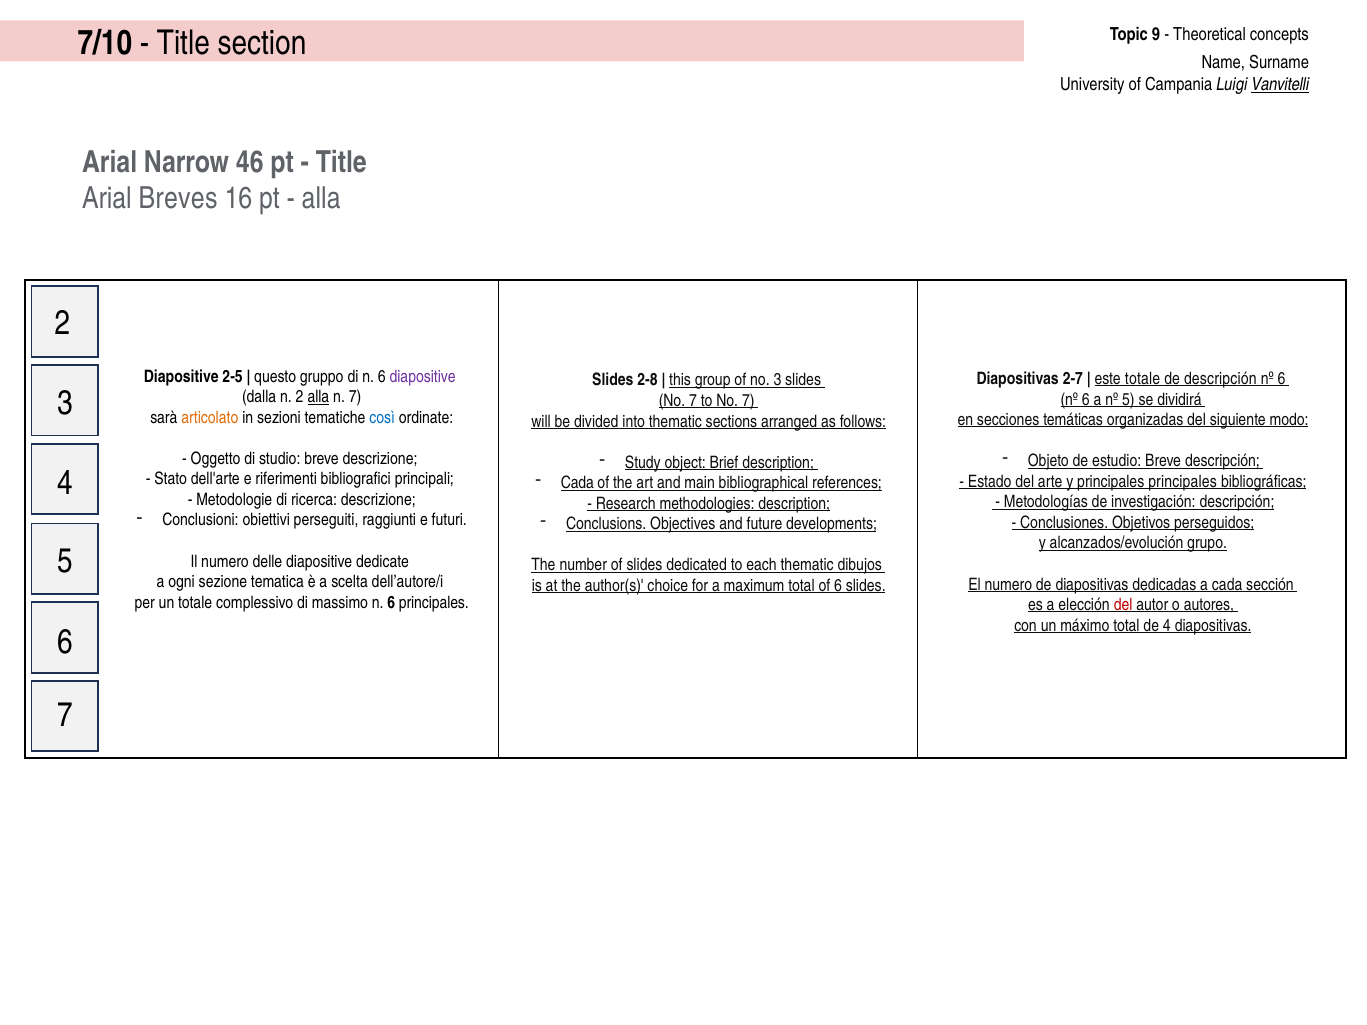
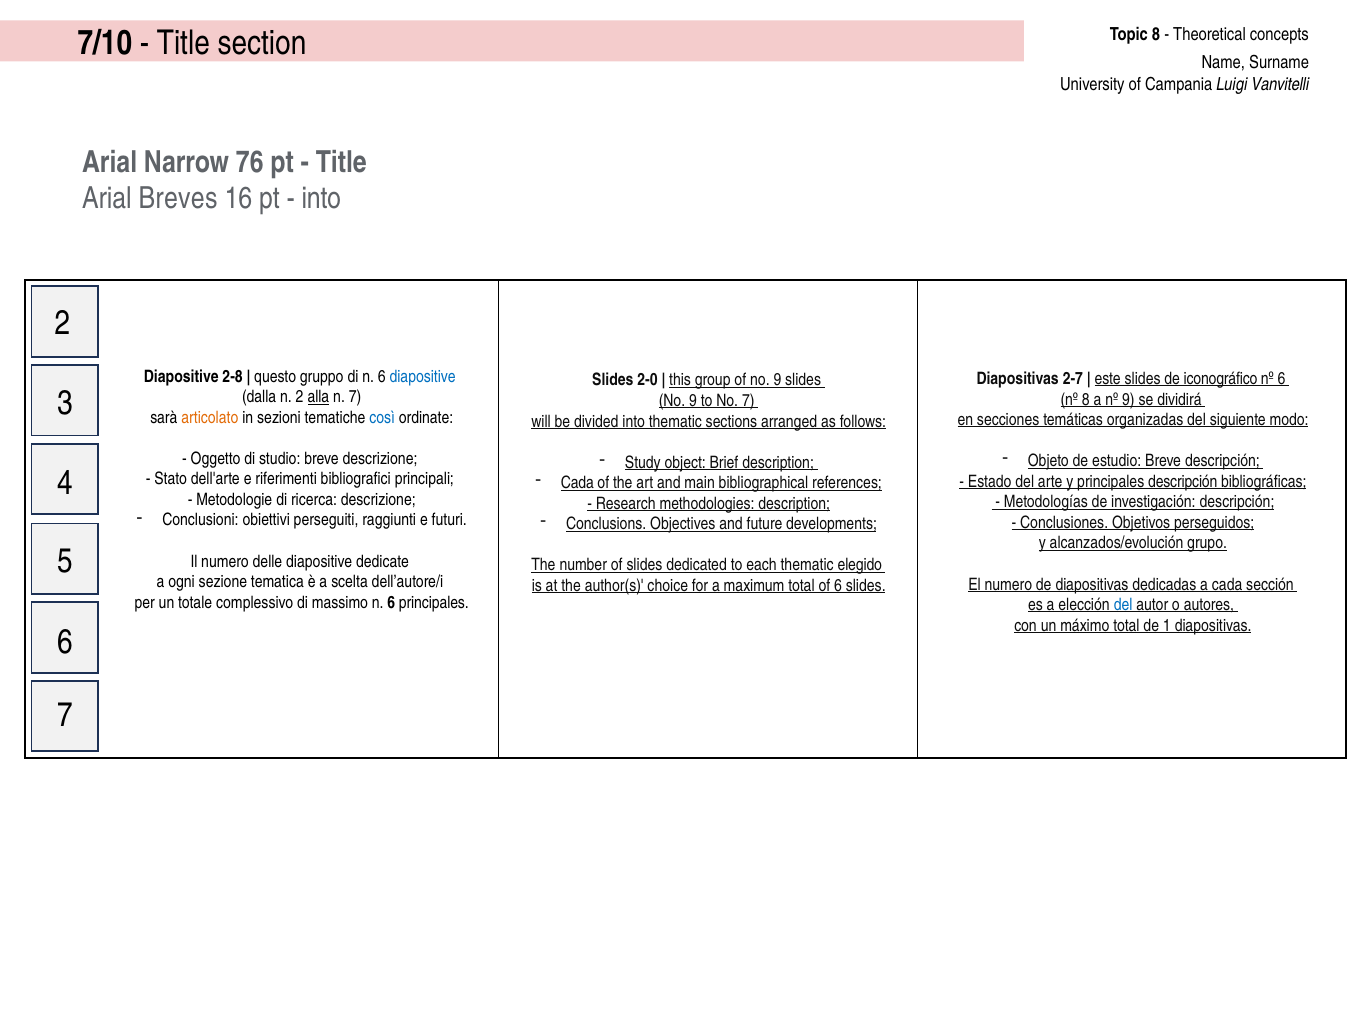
Topic 9: 9 -> 8
Vanvitelli underline: present -> none
46: 46 -> 76
alla at (321, 199): alla -> into
2-5: 2-5 -> 2-8
diapositive at (423, 376) colour: purple -> blue
este totale: totale -> slides
de descripción: descripción -> iconográfico
2-8: 2-8 -> 2-0
of no 3: 3 -> 9
6 at (1086, 400): 6 -> 8
nº 5: 5 -> 9
7 at (693, 401): 7 -> 9
principales principales: principales -> descripción
dibujos: dibujos -> elegido
del at (1123, 605) colour: red -> blue
de 4: 4 -> 1
